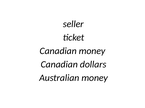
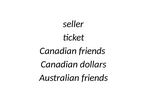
Canadian money: money -> friends
Australian money: money -> friends
